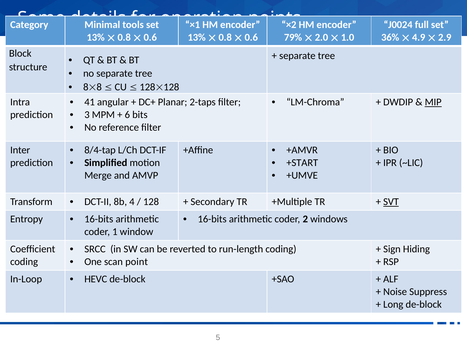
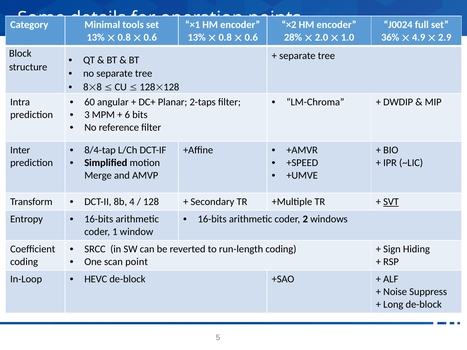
79%: 79% -> 28%
41: 41 -> 60
MIP underline: present -> none
+START: +START -> +SPEED
